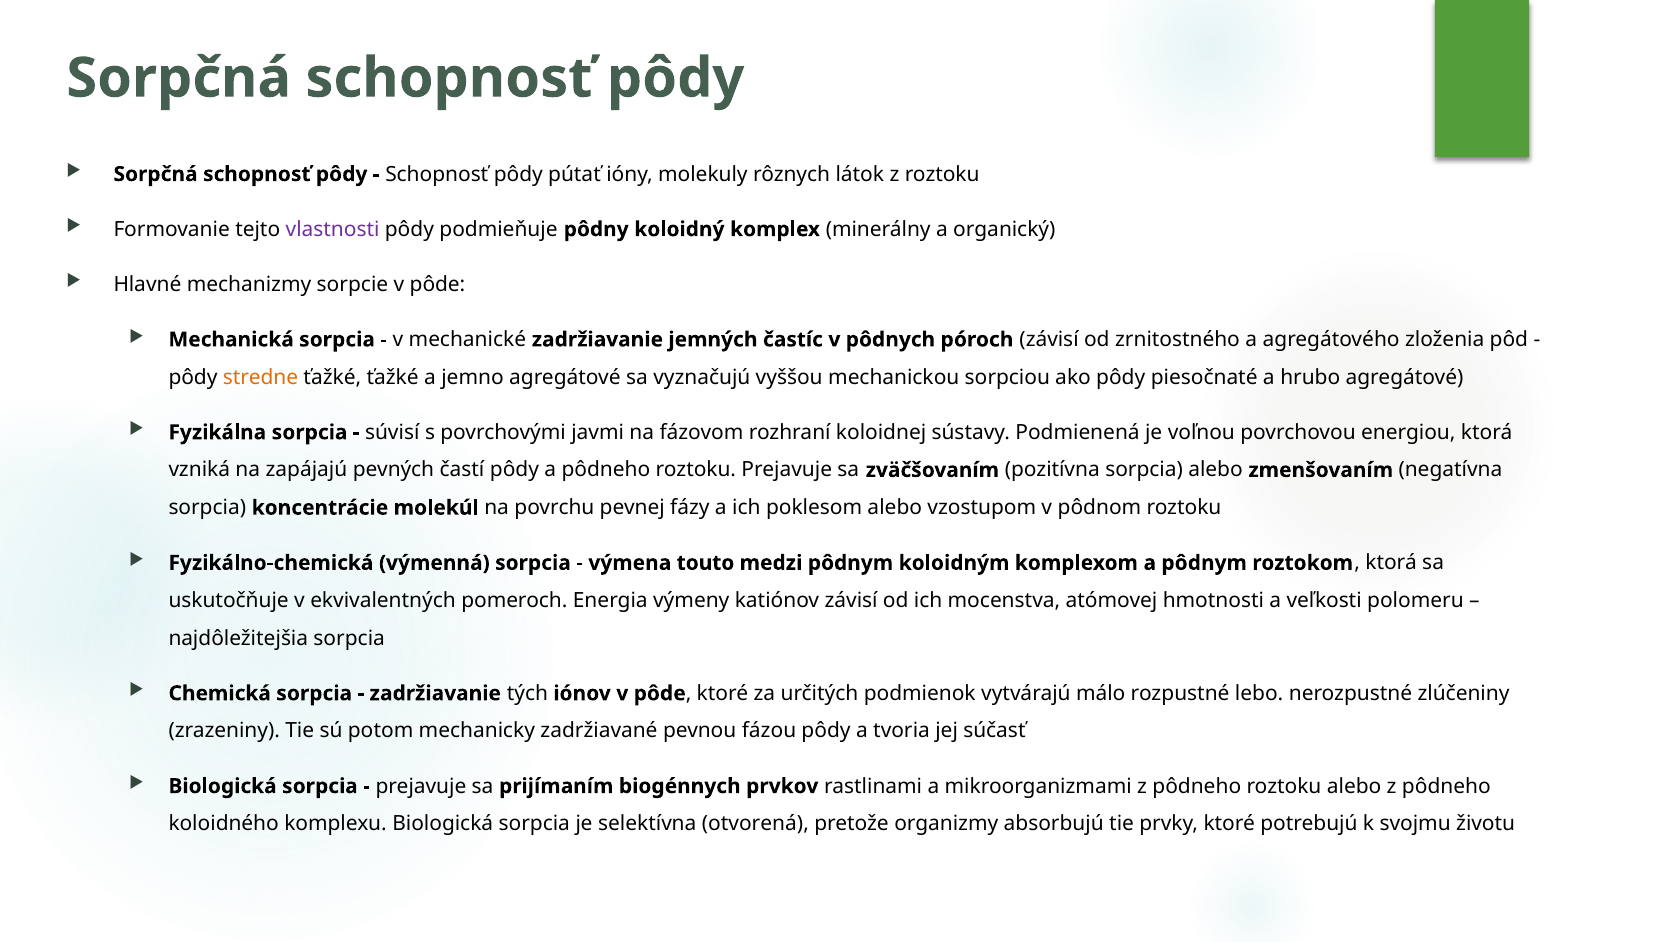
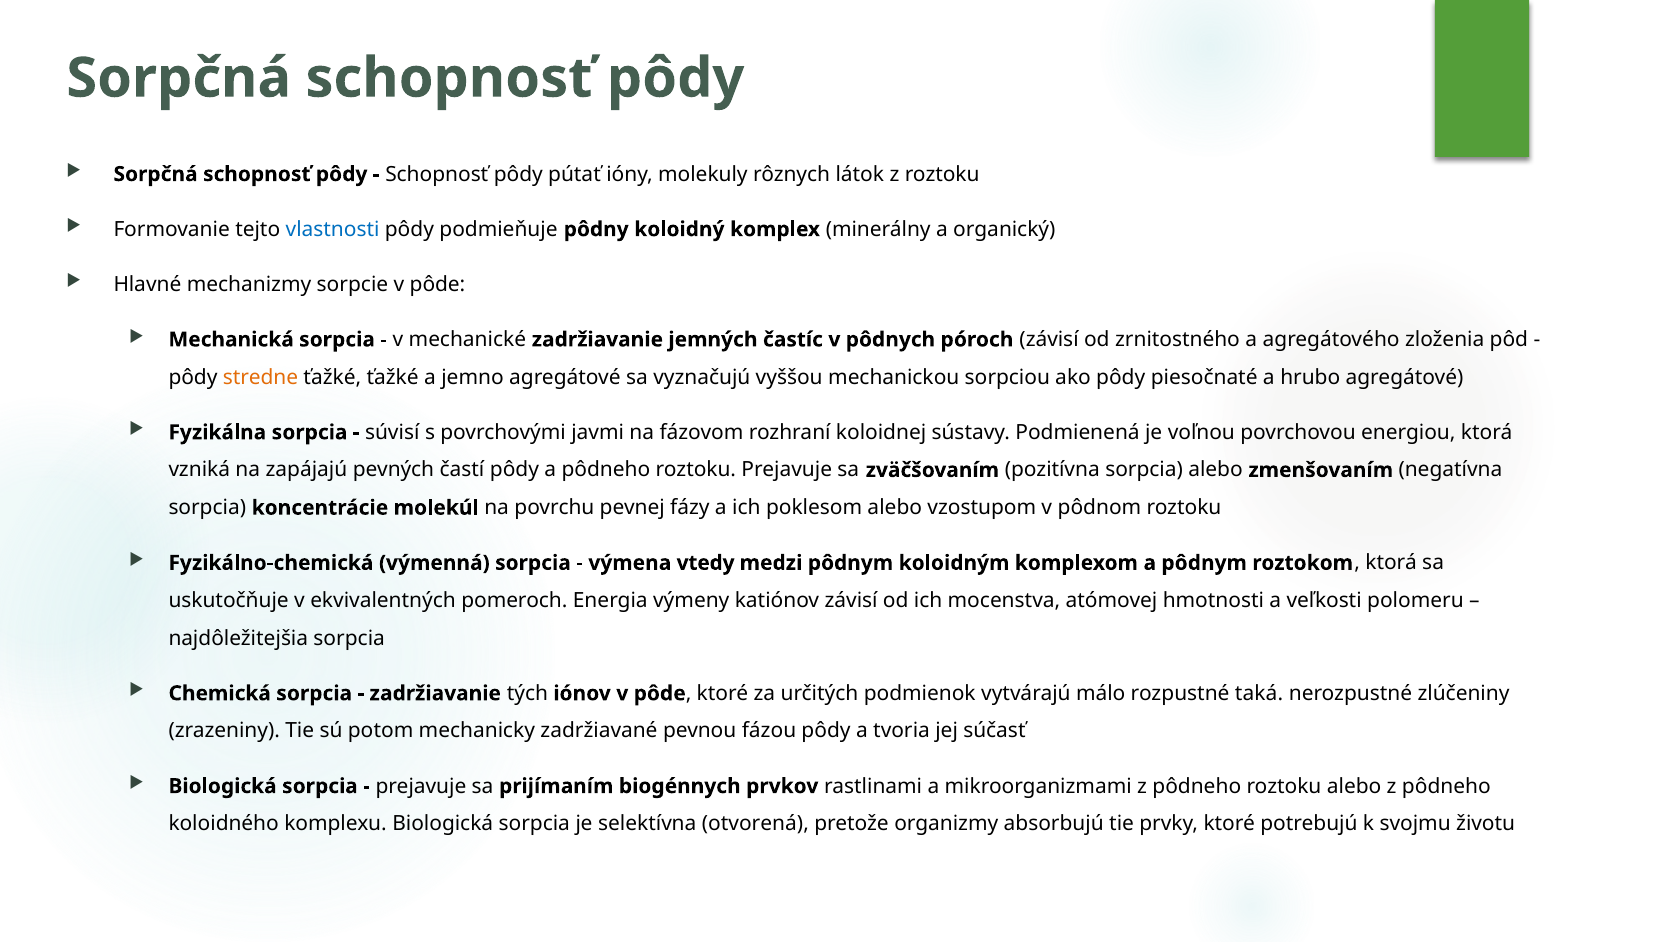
vlastnosti colour: purple -> blue
touto: touto -> vtedy
lebo: lebo -> taká
